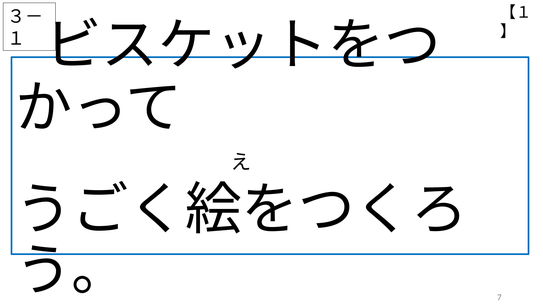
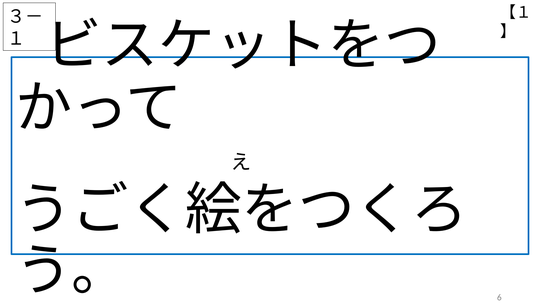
7: 7 -> 6
